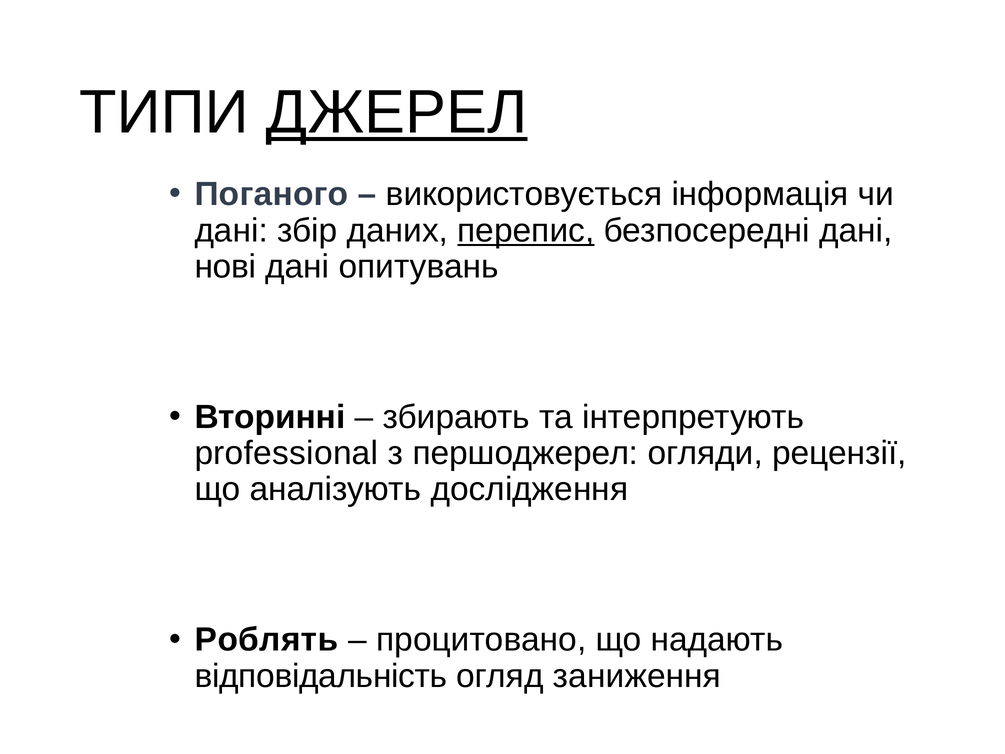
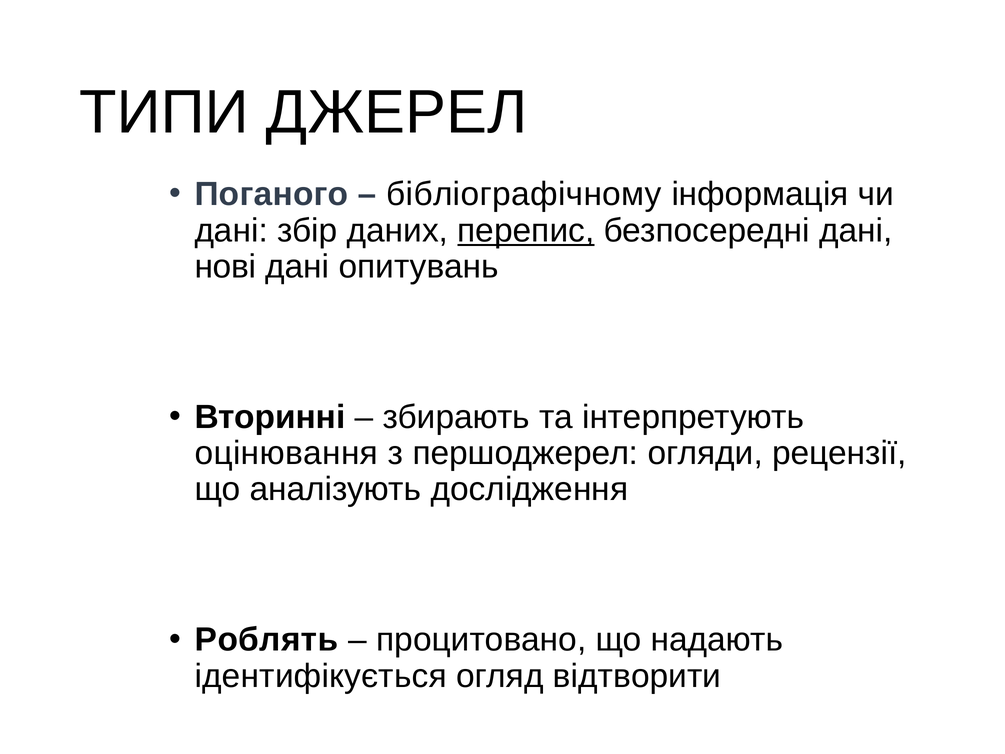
ДЖЕРЕЛ underline: present -> none
використовується: використовується -> бібліографічному
professional: professional -> оцінювання
відповідальність: відповідальність -> ідентифікується
заниження: заниження -> відтворити
